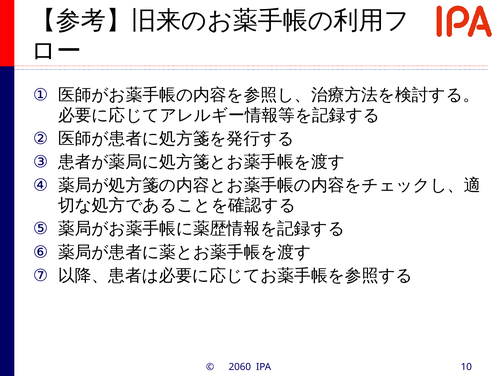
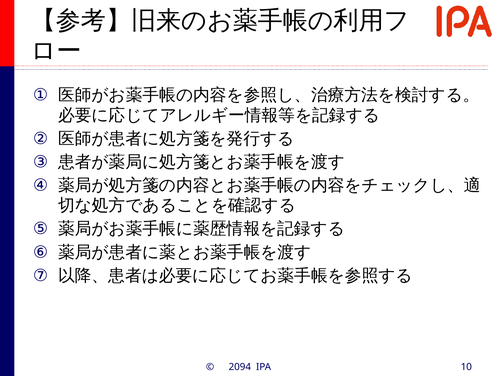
2060: 2060 -> 2094
